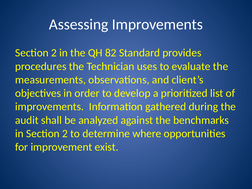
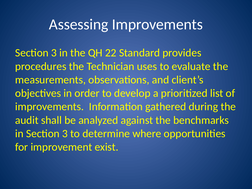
2 at (54, 53): 2 -> 3
82: 82 -> 22
in Section 2: 2 -> 3
